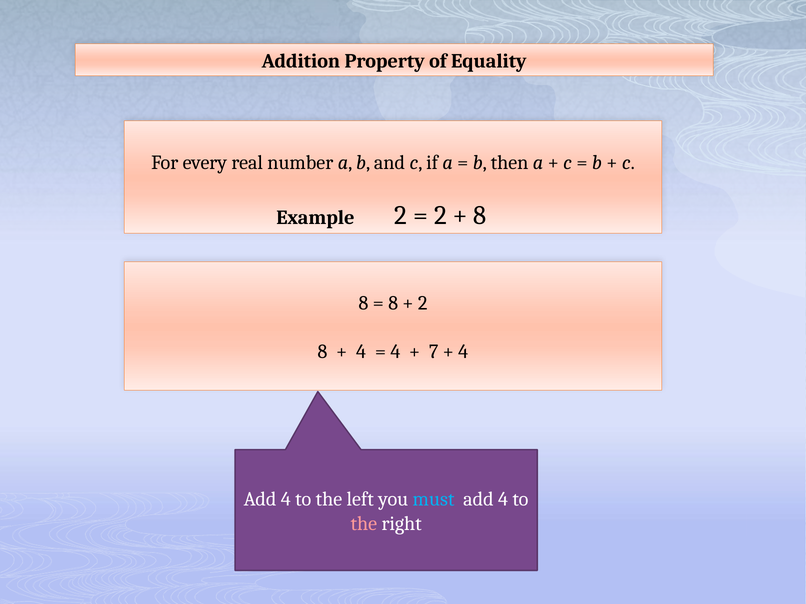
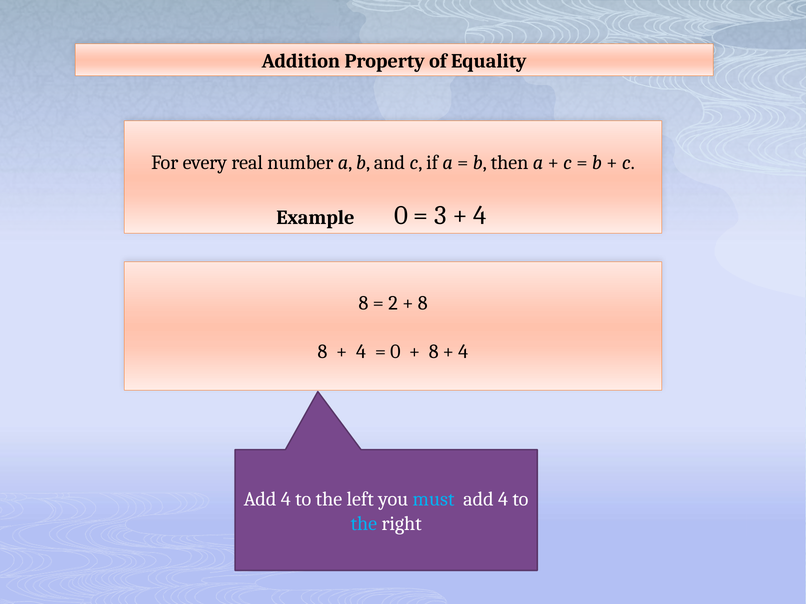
Example 2: 2 -> 0
2 at (440, 215): 2 -> 3
8 at (480, 215): 8 -> 4
8 at (393, 304): 8 -> 2
2 at (423, 304): 2 -> 8
4 at (395, 352): 4 -> 0
7 at (434, 352): 7 -> 8
the at (364, 524) colour: pink -> light blue
